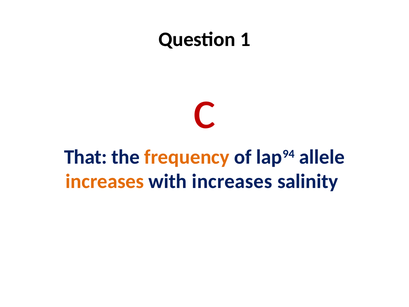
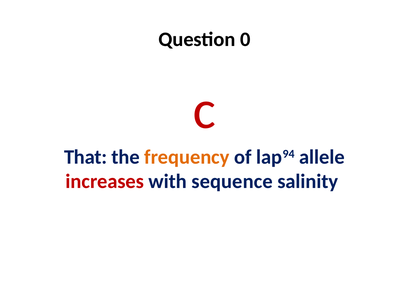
1: 1 -> 0
increases at (105, 181) colour: orange -> red
with increases: increases -> sequence
